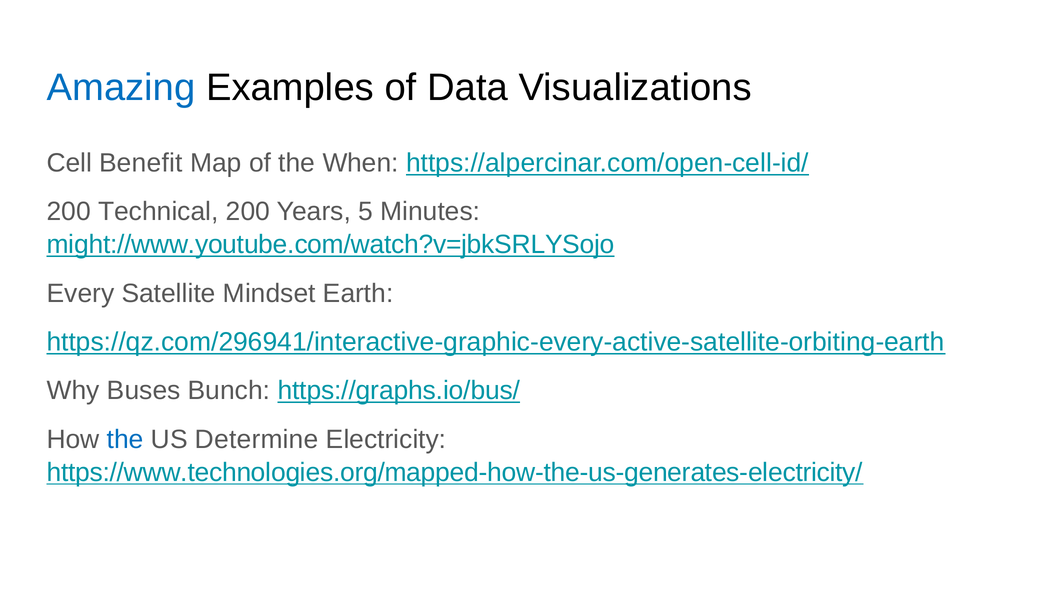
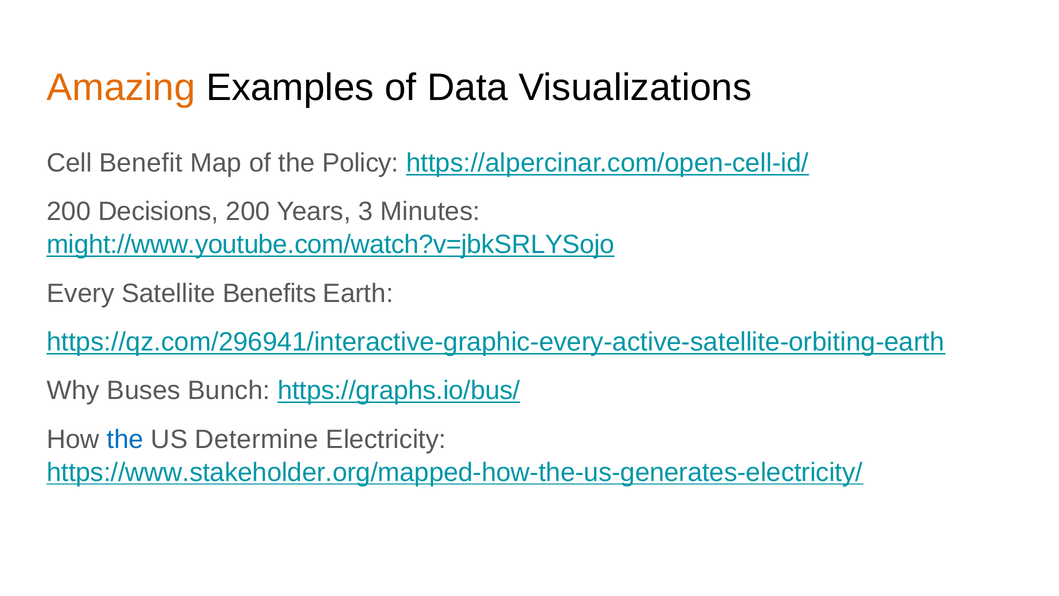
Amazing colour: blue -> orange
When: When -> Policy
Technical: Technical -> Decisions
5: 5 -> 3
Mindset: Mindset -> Benefits
https://www.technologies.org/mapped-how-the-us-generates-electricity/: https://www.technologies.org/mapped-how-the-us-generates-electricity/ -> https://www.stakeholder.org/mapped-how-the-us-generates-electricity/
